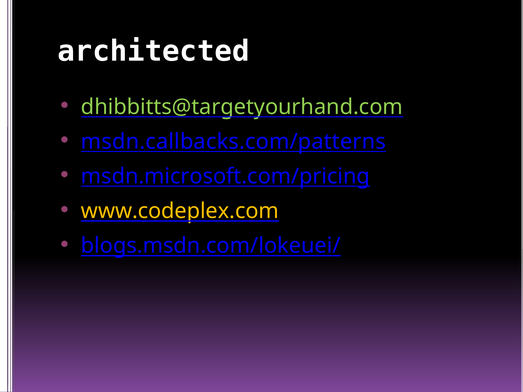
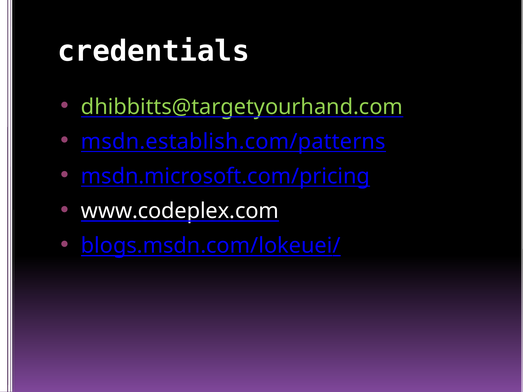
architected: architected -> credentials
msdn.callbacks.com/patterns: msdn.callbacks.com/patterns -> msdn.establish.com/patterns
www.codeplex.com colour: yellow -> white
